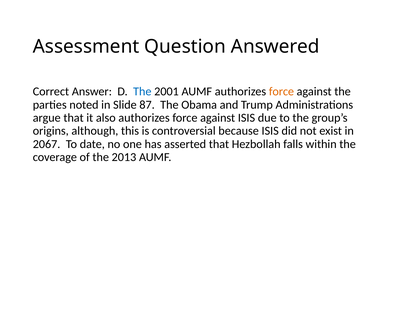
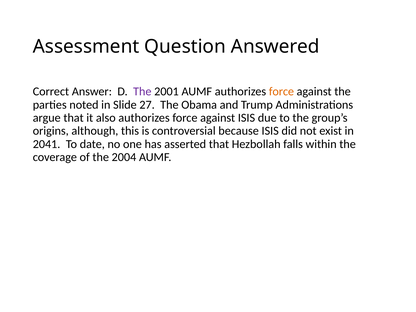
The at (142, 92) colour: blue -> purple
87: 87 -> 27
2067: 2067 -> 2041
2013: 2013 -> 2004
